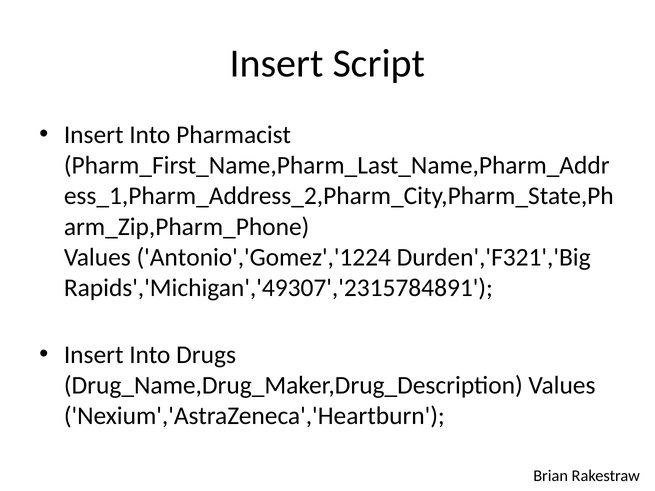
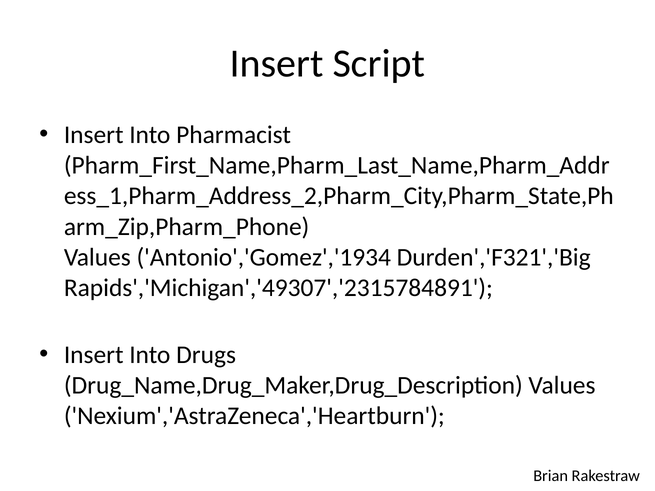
Antonio','Gomez','1224: Antonio','Gomez','1224 -> Antonio','Gomez','1934
